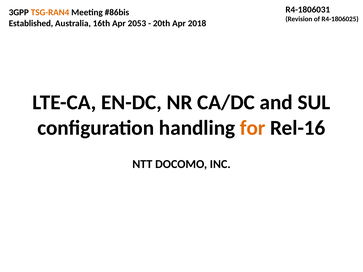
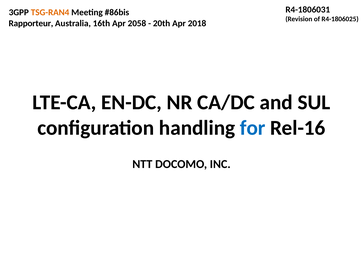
Established: Established -> Rapporteur
2053: 2053 -> 2058
for colour: orange -> blue
